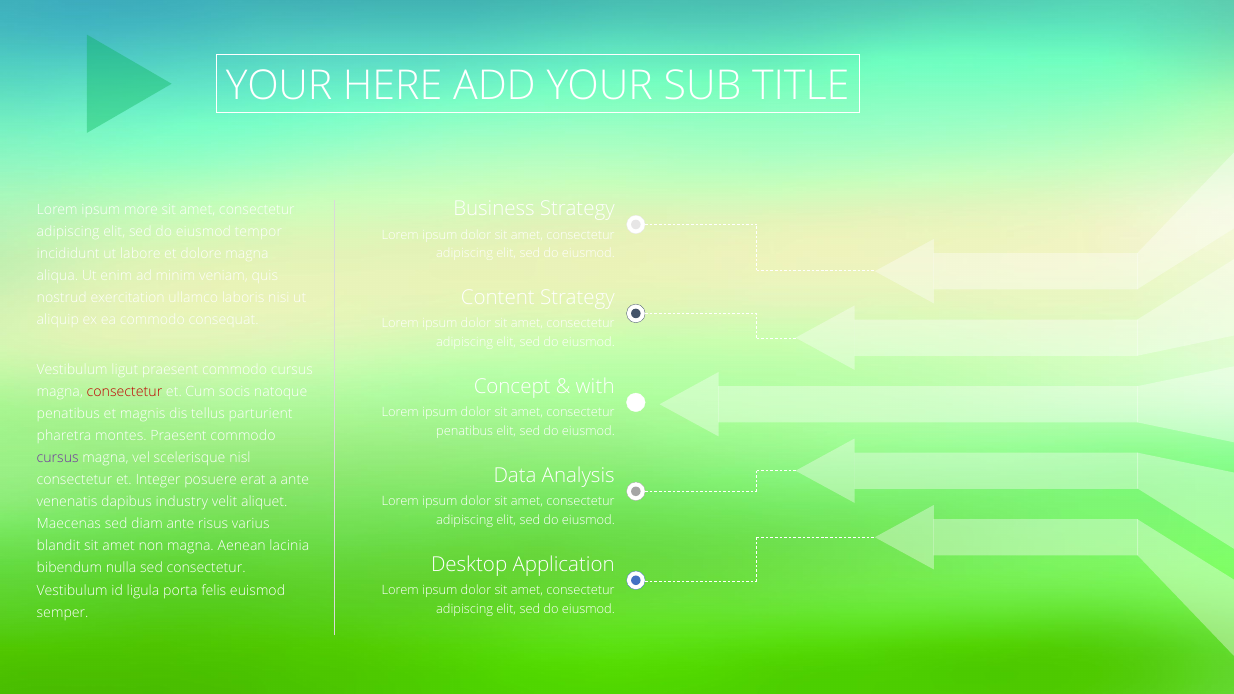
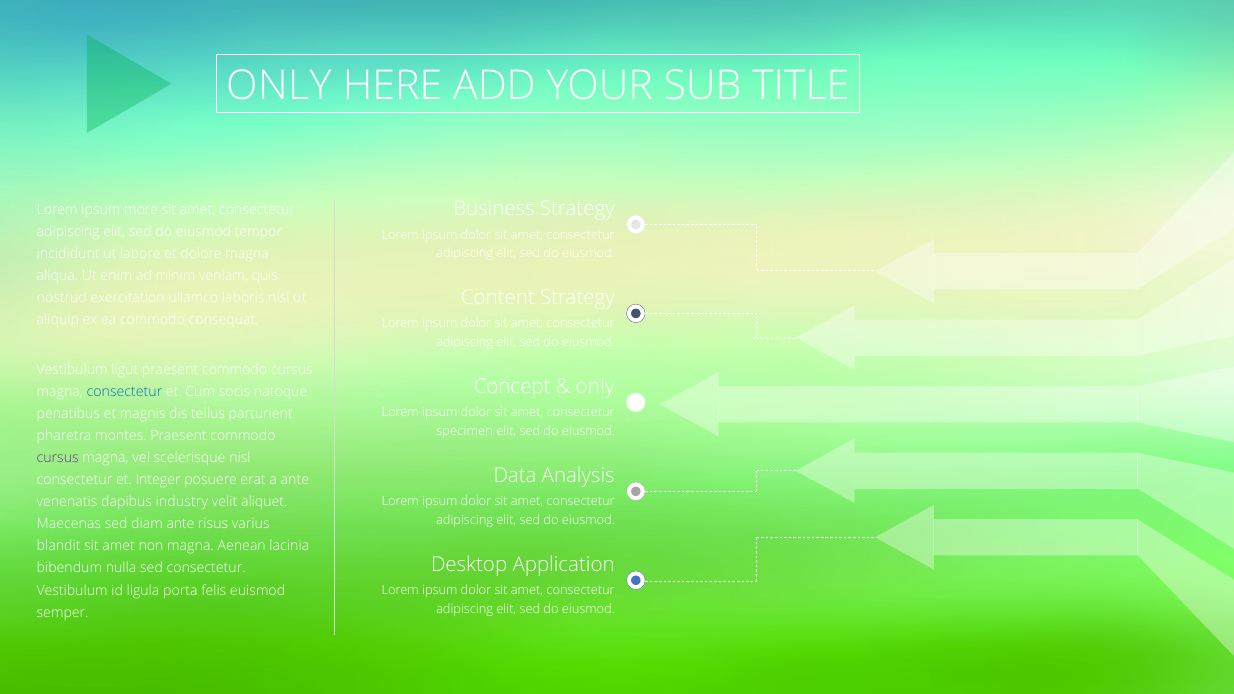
YOUR at (279, 86): YOUR -> ONLY
with at (595, 387): with -> only
consectetur at (124, 392) colour: red -> blue
penatibus at (465, 431): penatibus -> specimen
